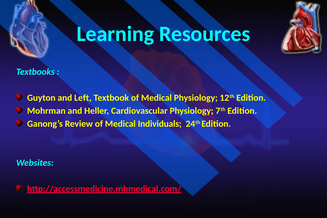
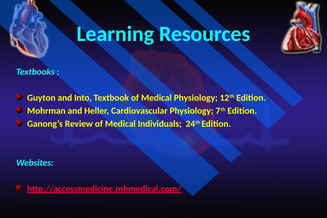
Left: Left -> Into
